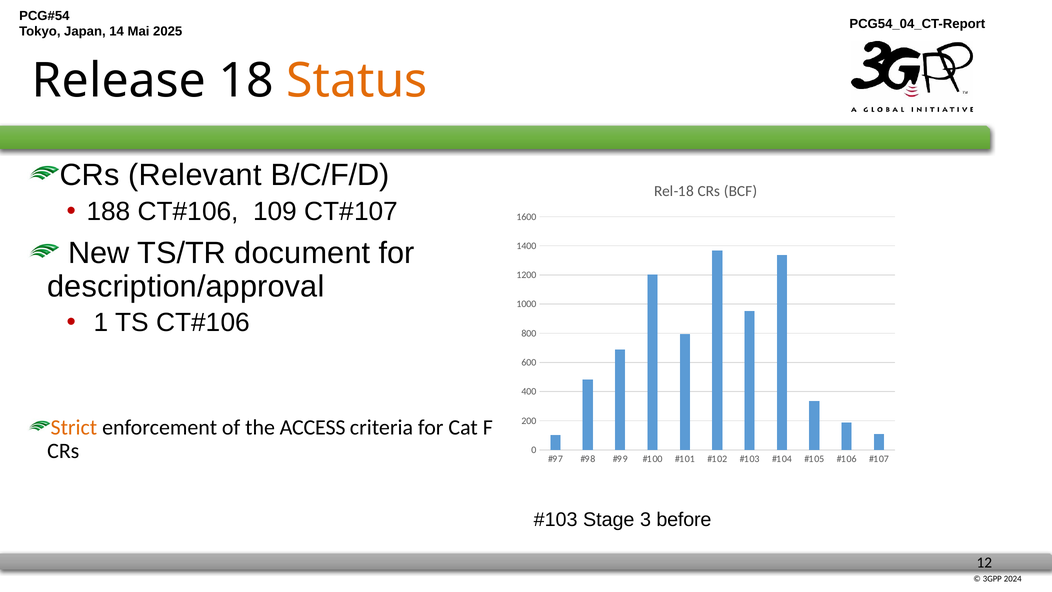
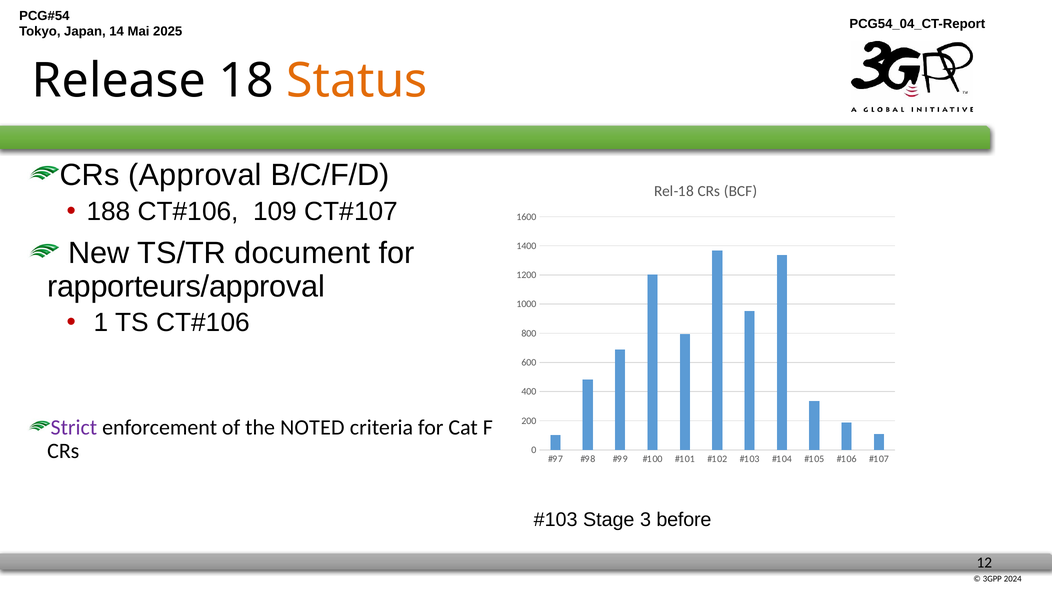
Relevant: Relevant -> Approval
description/approval: description/approval -> rapporteurs/approval
Strict colour: orange -> purple
ACCESS: ACCESS -> NOTED
